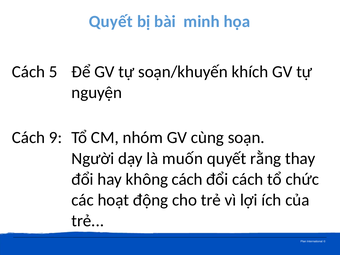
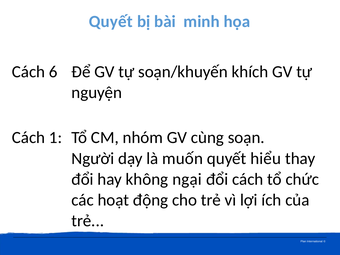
5: 5 -> 6
9: 9 -> 1
rằng: rằng -> hiểu
không cách: cách -> ngại
